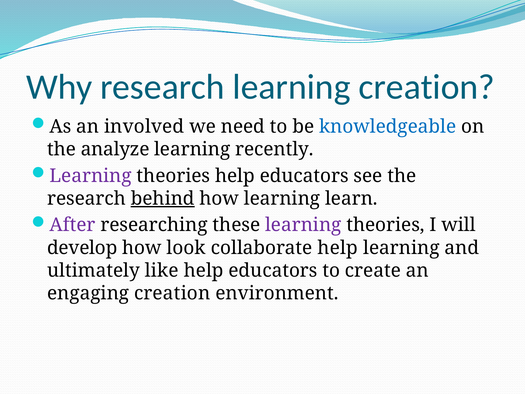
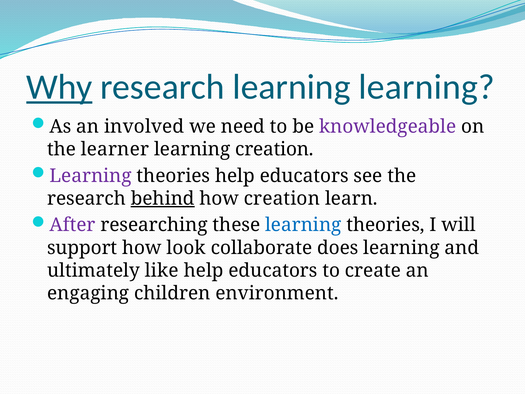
Why underline: none -> present
learning creation: creation -> learning
knowledgeable colour: blue -> purple
analyze: analyze -> learner
learning recently: recently -> creation
how learning: learning -> creation
learning at (303, 225) colour: purple -> blue
develop: develop -> support
collaborate help: help -> does
engaging creation: creation -> children
